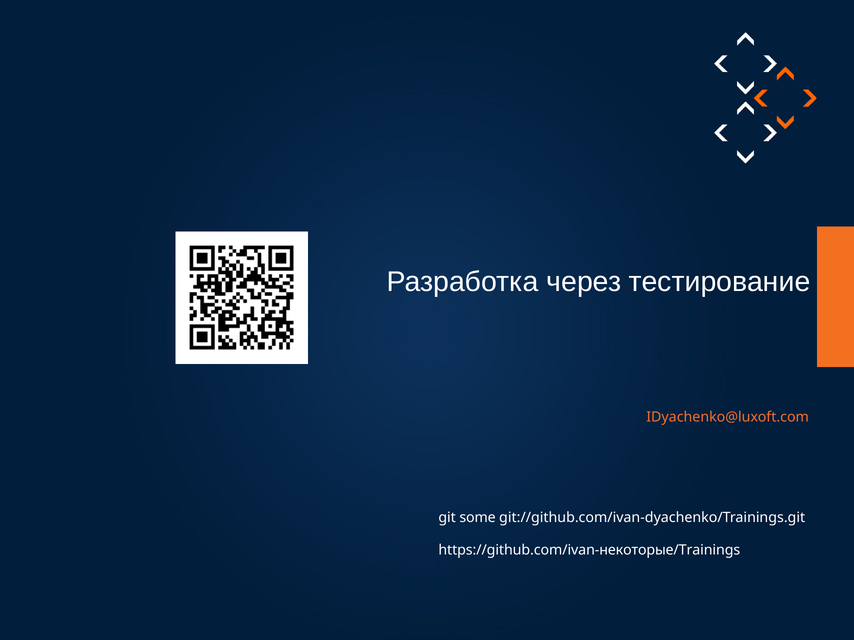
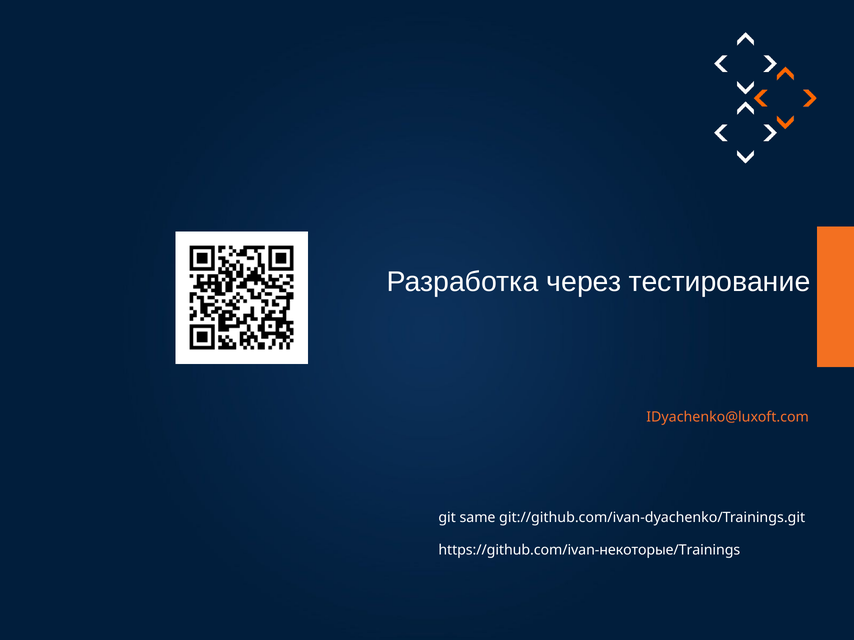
some: some -> same
